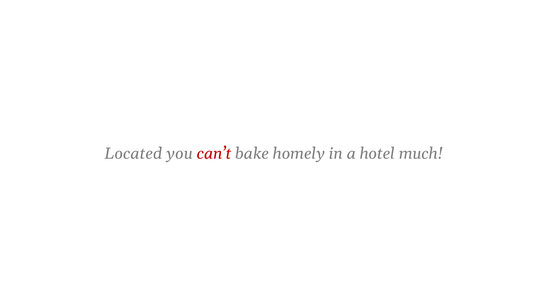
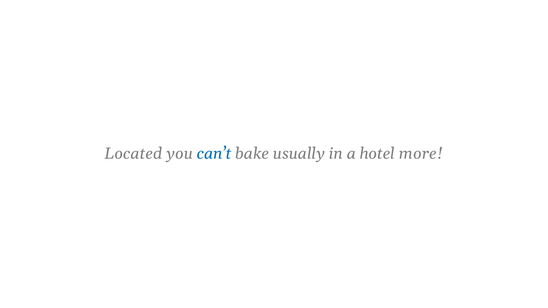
can’t colour: red -> blue
homely: homely -> usually
much: much -> more
